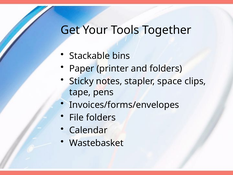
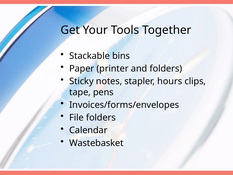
space: space -> hours
